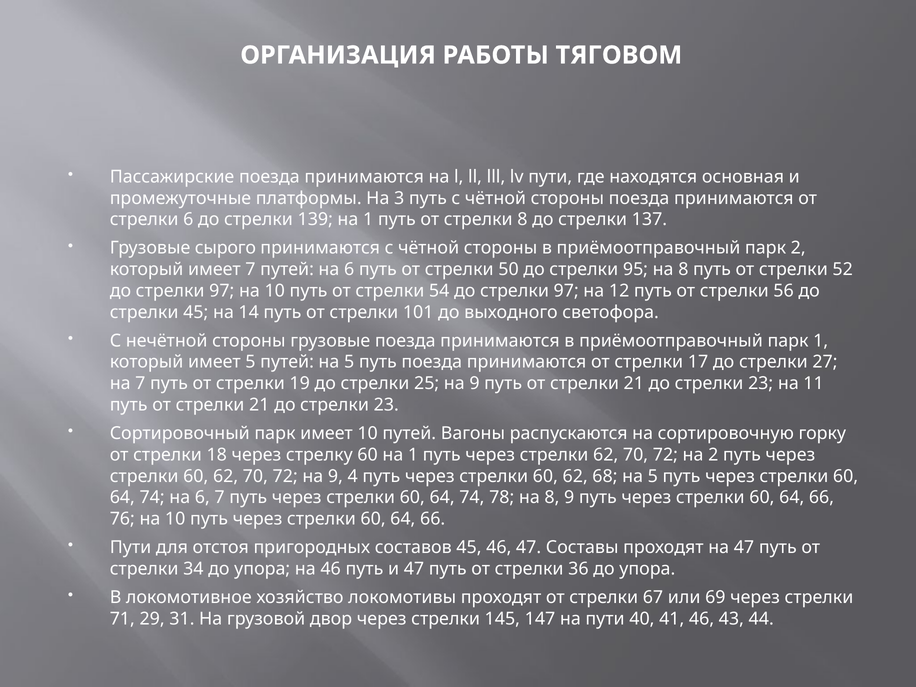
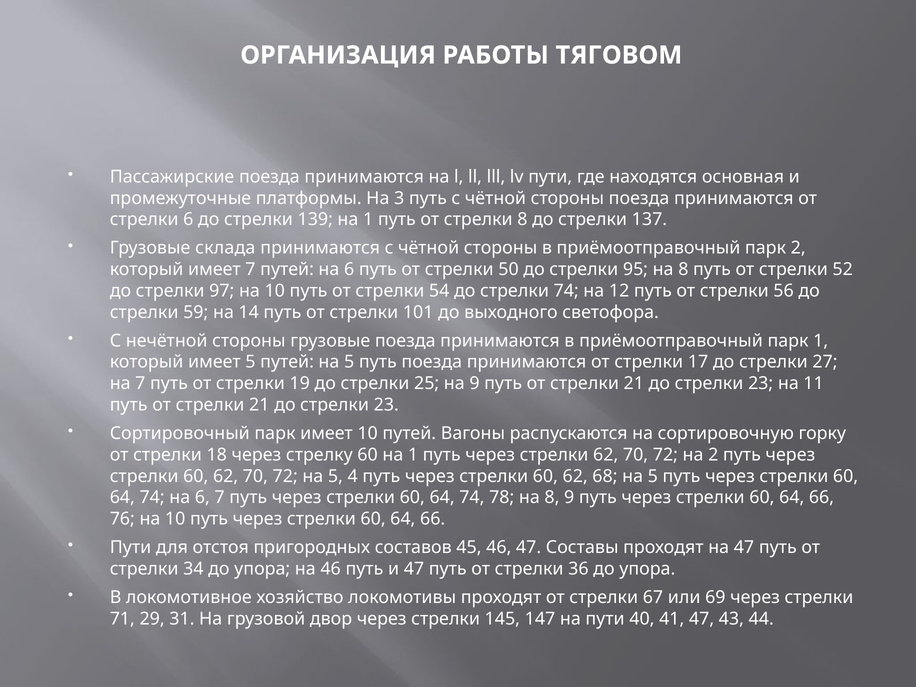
сырого: сырого -> склада
54 до стрелки 97: 97 -> 74
стрелки 45: 45 -> 59
72 на 9: 9 -> 5
41 46: 46 -> 47
